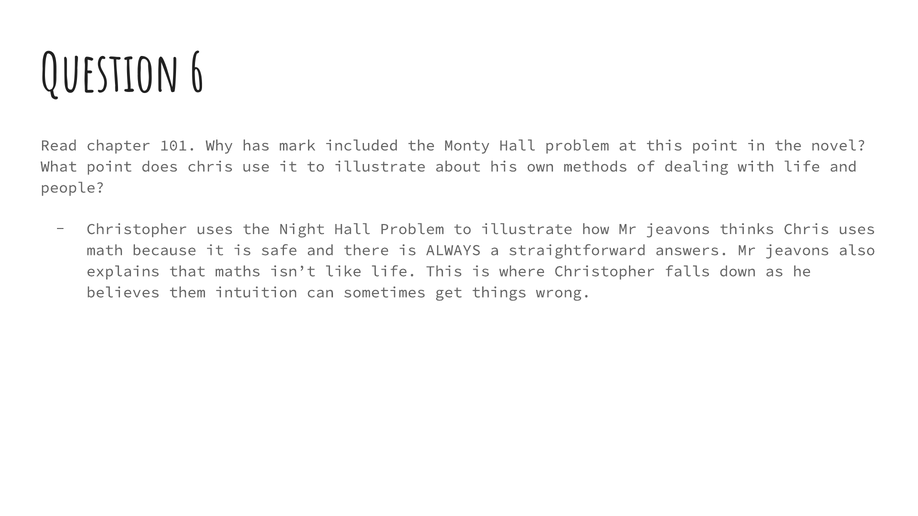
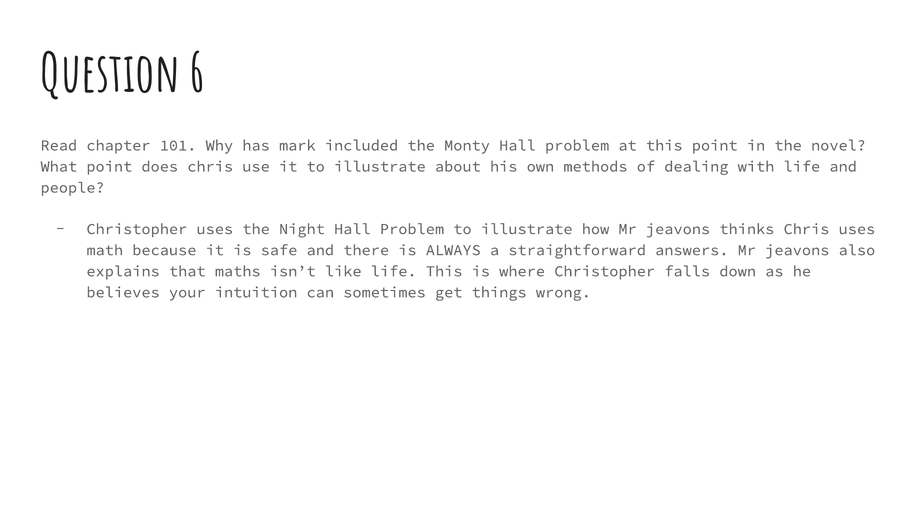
them: them -> your
